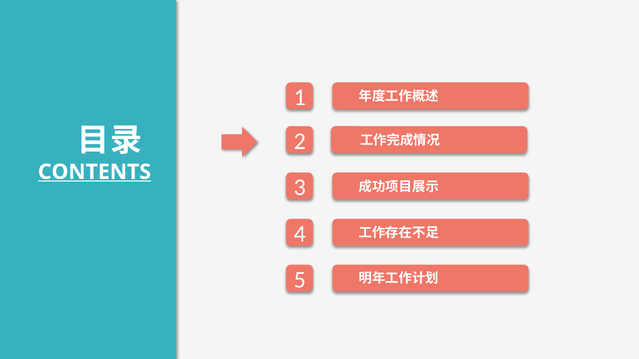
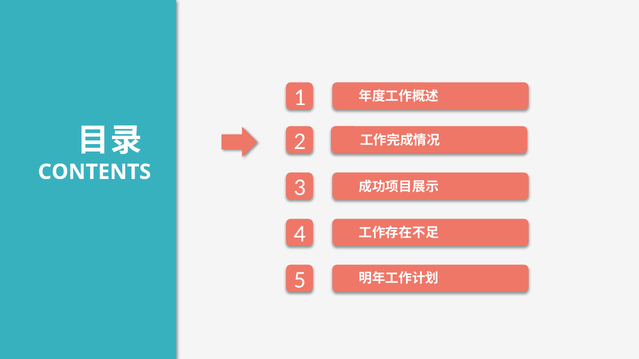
CONTENTS underline: present -> none
